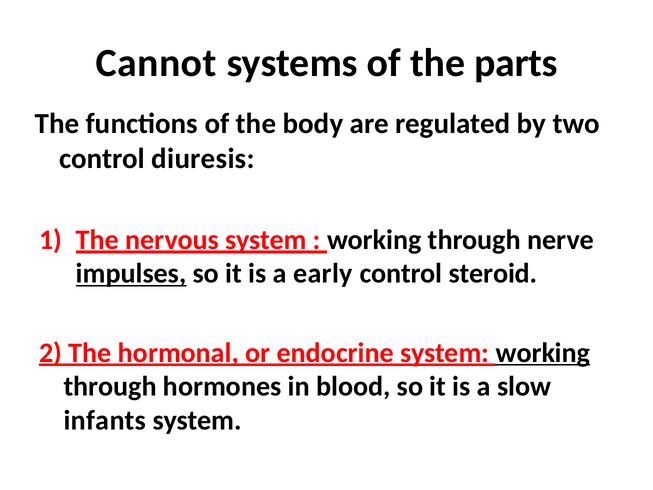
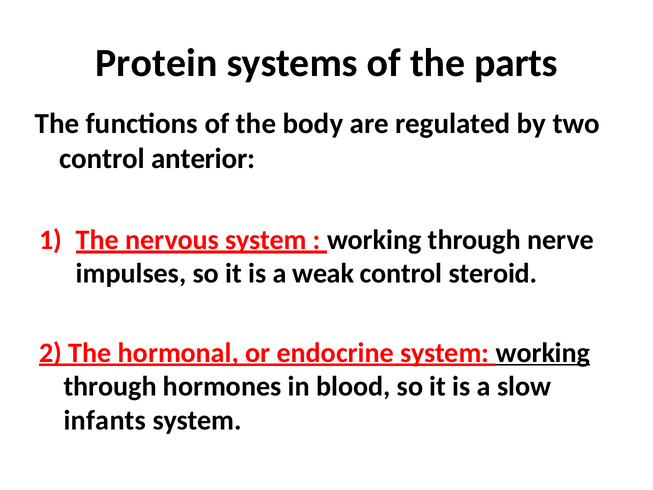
Cannot: Cannot -> Protein
diuresis: diuresis -> anterior
impulses underline: present -> none
early: early -> weak
